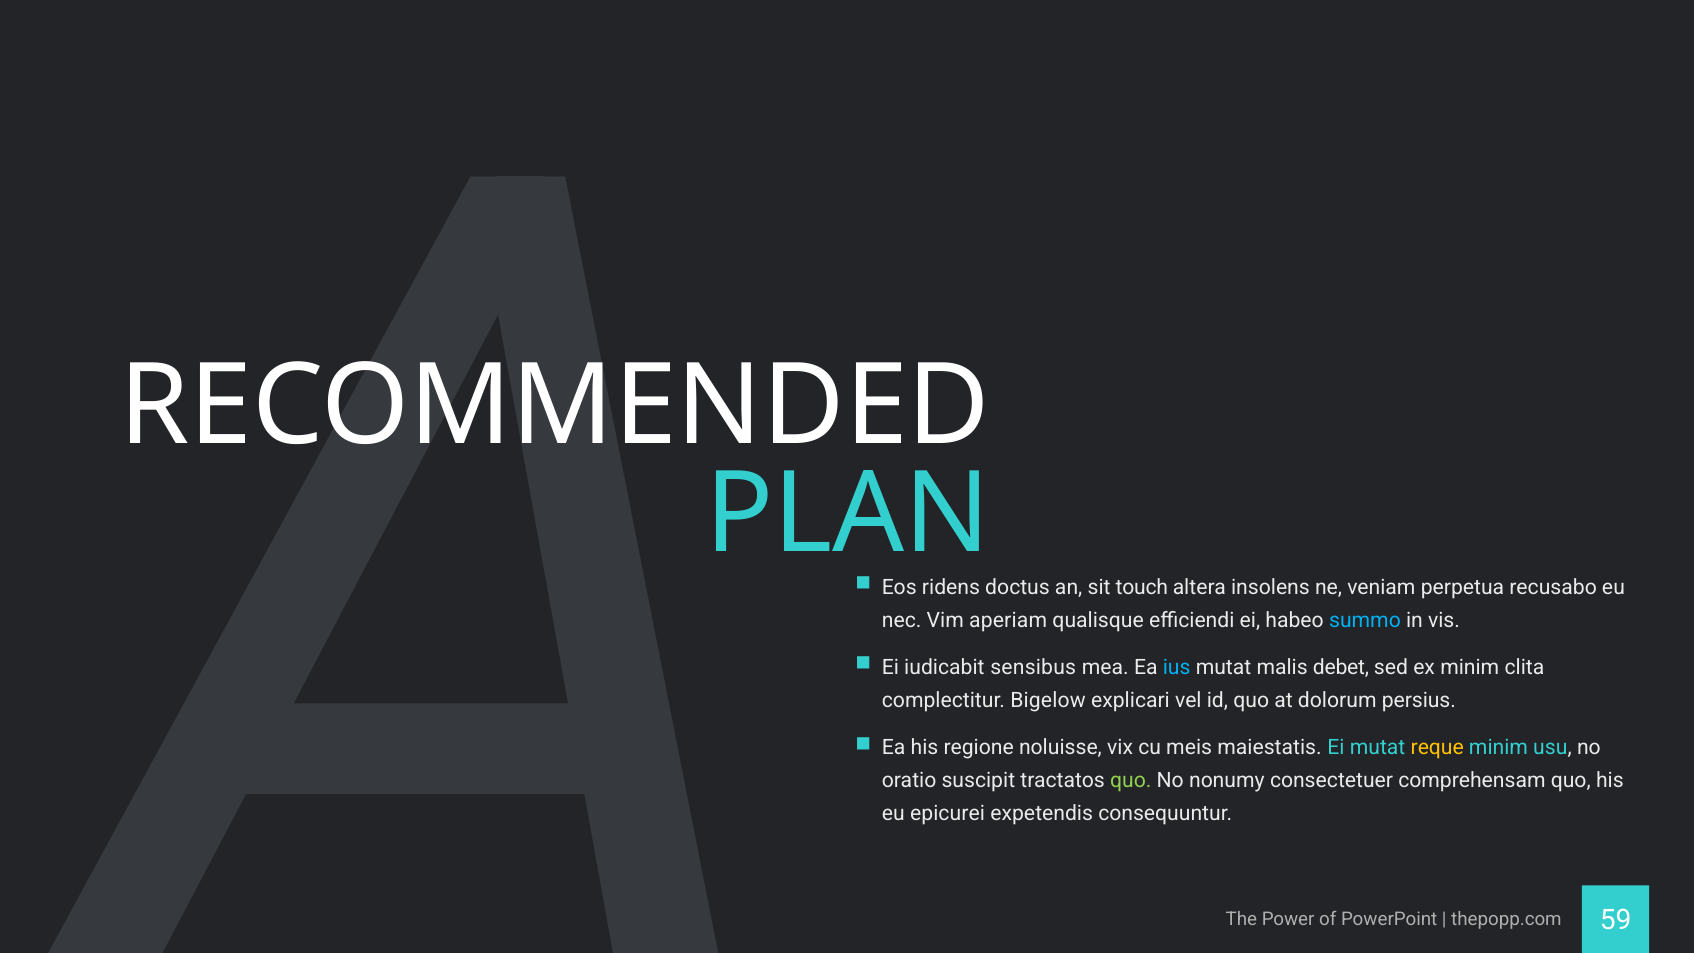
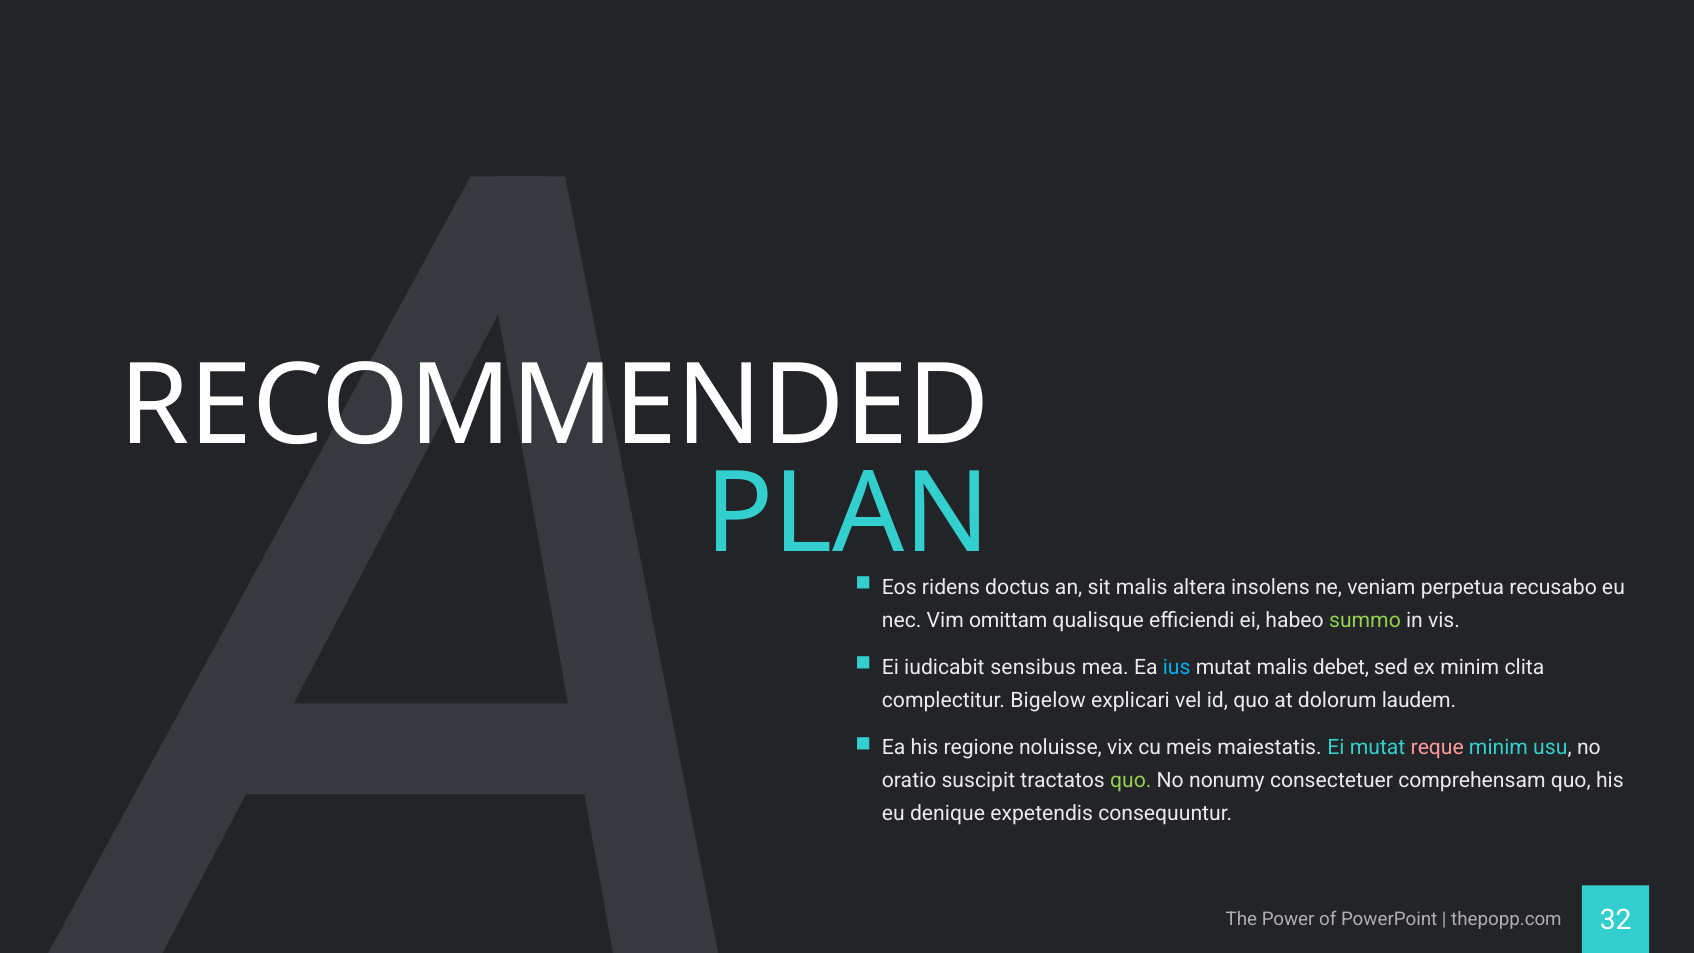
sit touch: touch -> malis
aperiam: aperiam -> omittam
summo colour: light blue -> light green
persius: persius -> laudem
reque colour: yellow -> pink
epicurei: epicurei -> denique
59: 59 -> 32
